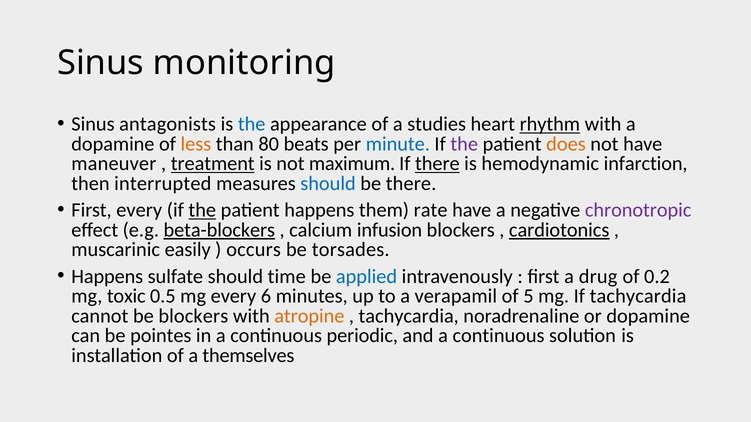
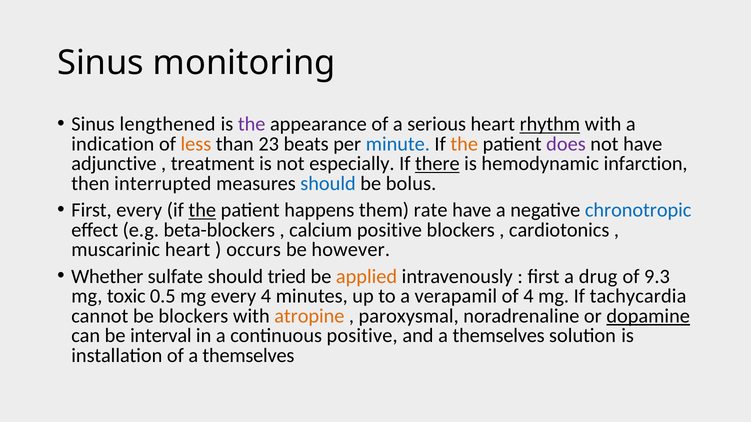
antagonists: antagonists -> lengthened
the at (252, 124) colour: blue -> purple
studies: studies -> serious
dopamine at (113, 144): dopamine -> indication
80: 80 -> 23
the at (464, 144) colour: purple -> orange
does colour: orange -> purple
maneuver: maneuver -> adjunctive
treatment underline: present -> none
maximum: maximum -> especially
be there: there -> bolus
chronotropic colour: purple -> blue
beta-blockers underline: present -> none
calcium infusion: infusion -> positive
cardiotonics underline: present -> none
muscarinic easily: easily -> heart
torsades: torsades -> however
Happens at (107, 277): Happens -> Whether
time: time -> tried
applied colour: blue -> orange
0.2: 0.2 -> 9.3
every 6: 6 -> 4
of 5: 5 -> 4
tachycardia at (409, 316): tachycardia -> paroxysmal
dopamine at (648, 316) underline: none -> present
pointes: pointes -> interval
continuous periodic: periodic -> positive
and a continuous: continuous -> themselves
